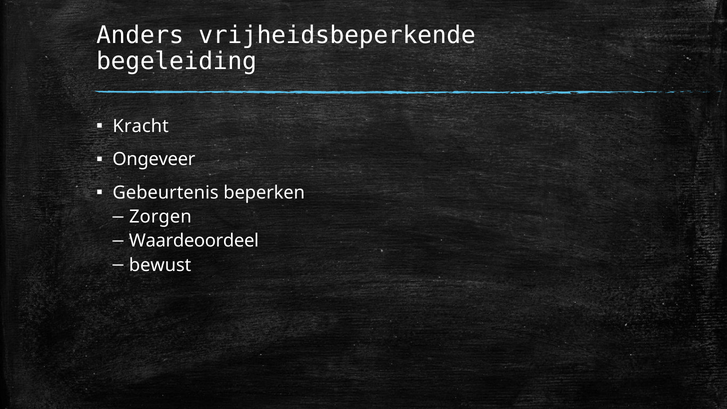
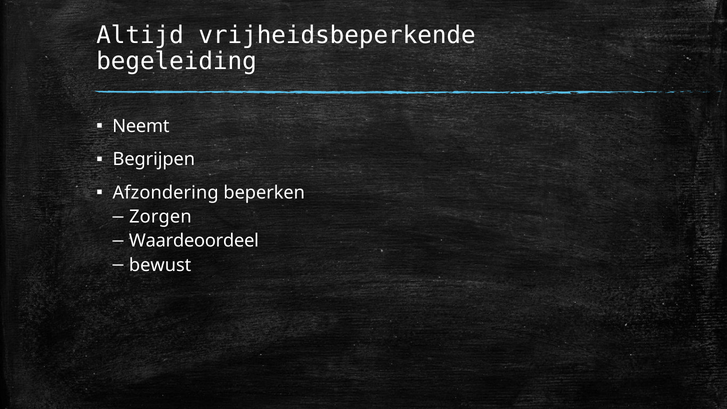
Anders: Anders -> Altijd
Kracht: Kracht -> Neemt
Ongeveer: Ongeveer -> Begrijpen
Gebeurtenis: Gebeurtenis -> Afzondering
